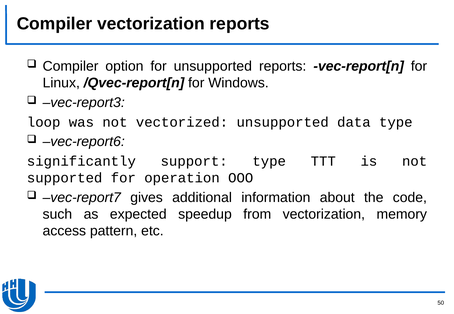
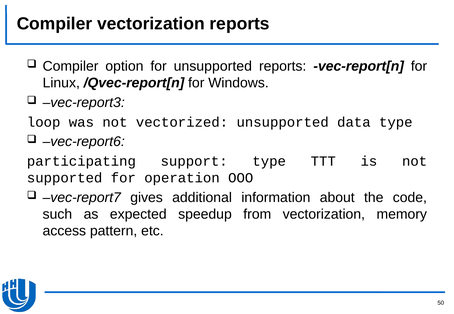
significantly: significantly -> participating
